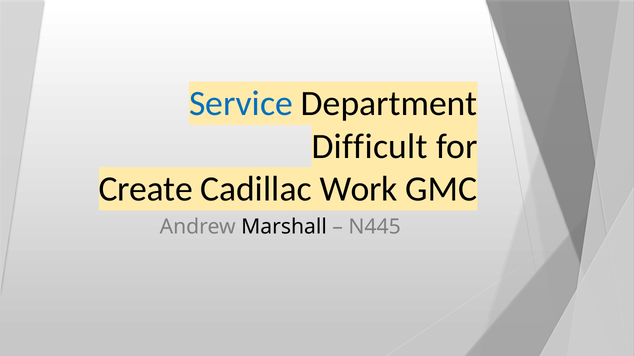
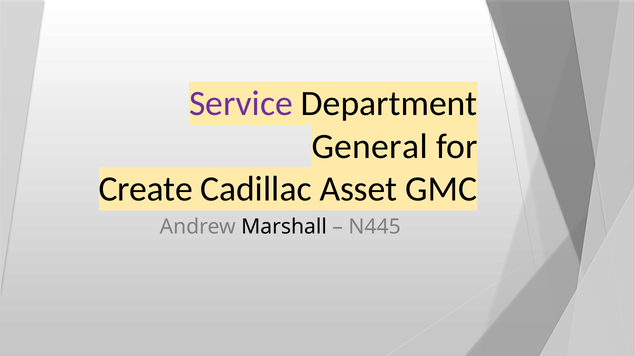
Service colour: blue -> purple
Difficult: Difficult -> General
Work: Work -> Asset
